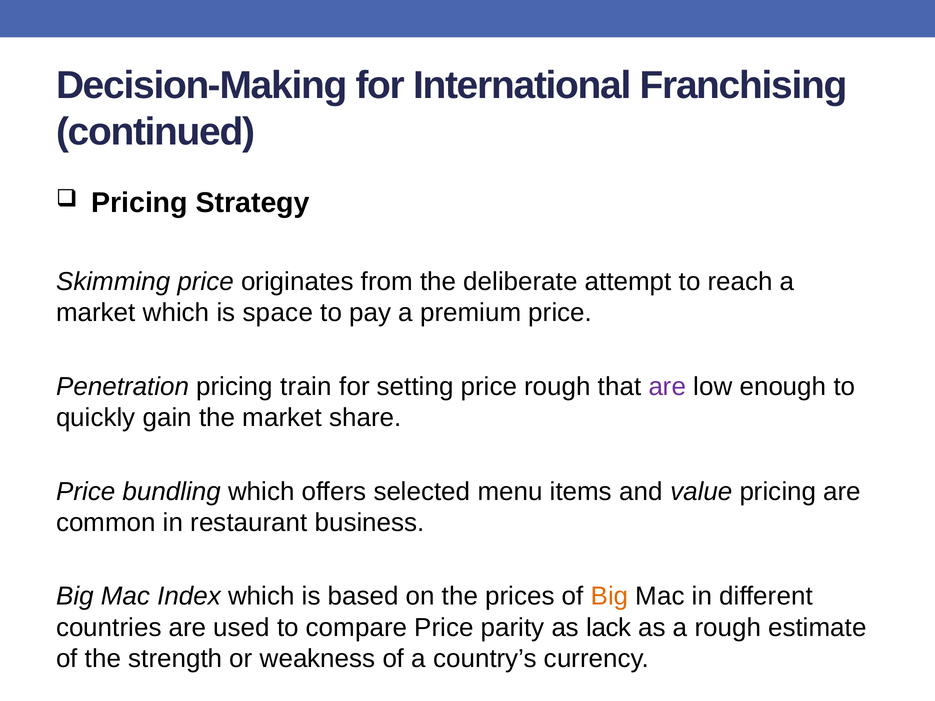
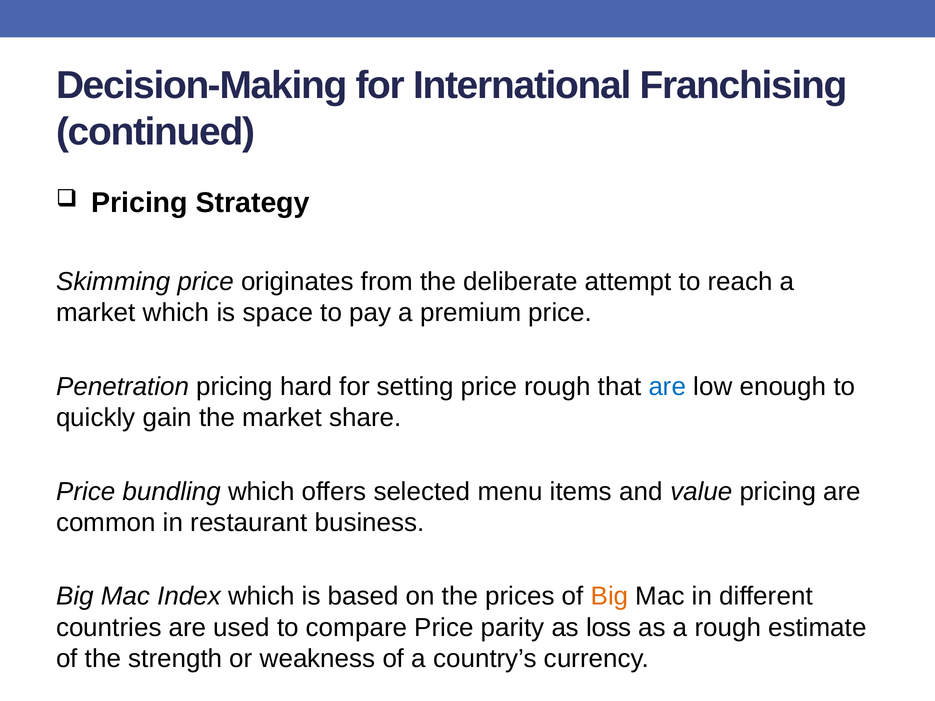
train: train -> hard
are at (667, 387) colour: purple -> blue
lack: lack -> loss
